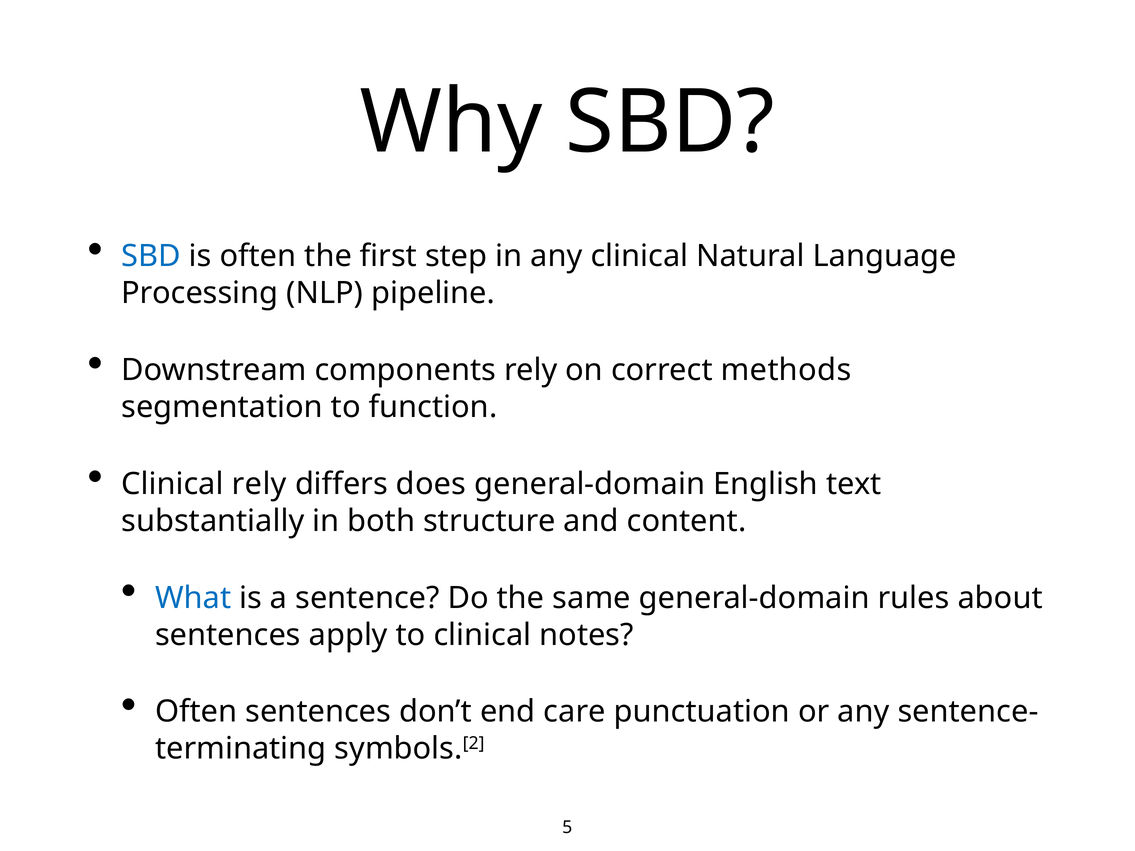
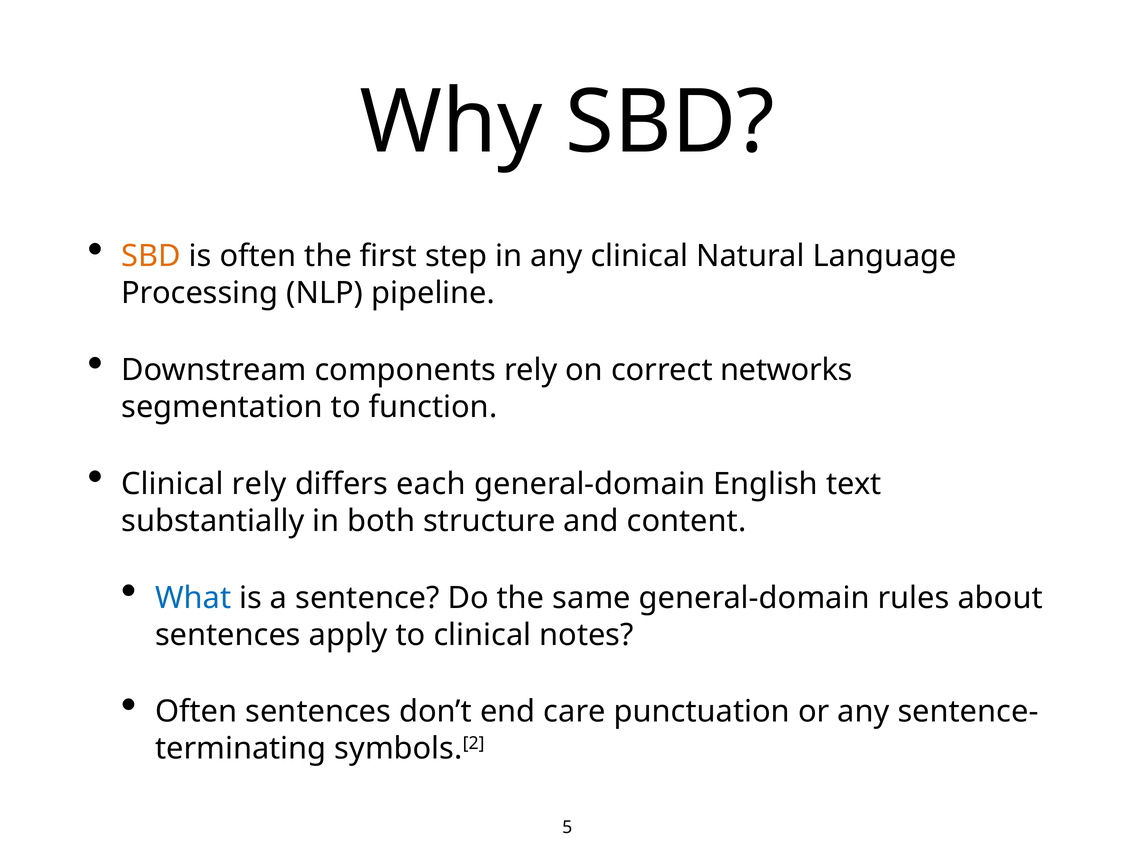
SBD at (151, 256) colour: blue -> orange
methods: methods -> networks
does: does -> each
